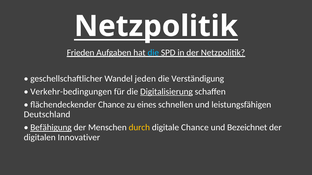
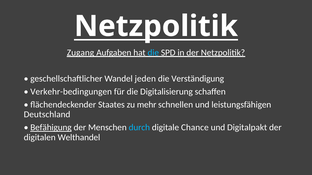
Frieden: Frieden -> Zugang
Digitalisierung underline: present -> none
flächendeckender Chance: Chance -> Staates
eines: eines -> mehr
durch colour: yellow -> light blue
Bezeichnet: Bezeichnet -> Digitalpakt
Innovativer: Innovativer -> Welthandel
